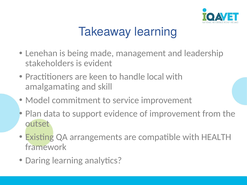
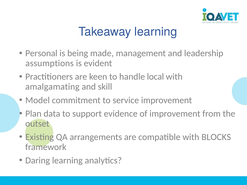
Lenehan: Lenehan -> Personal
stakeholders: stakeholders -> assumptions
HEALTH: HEALTH -> BLOCKS
